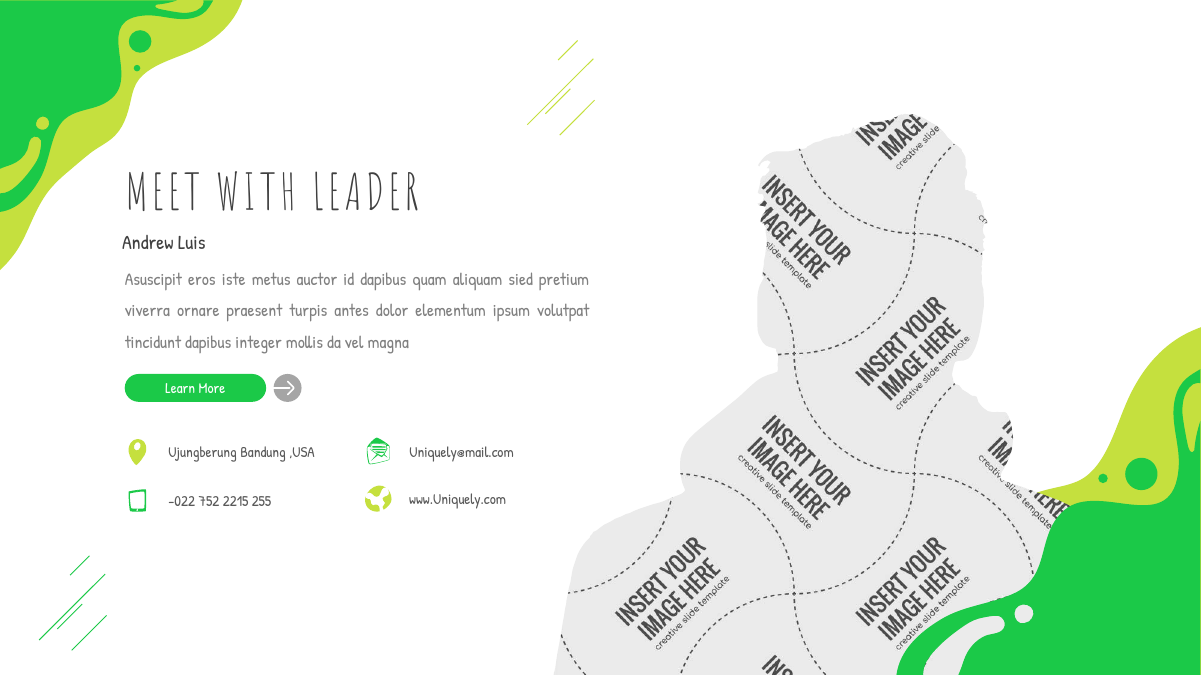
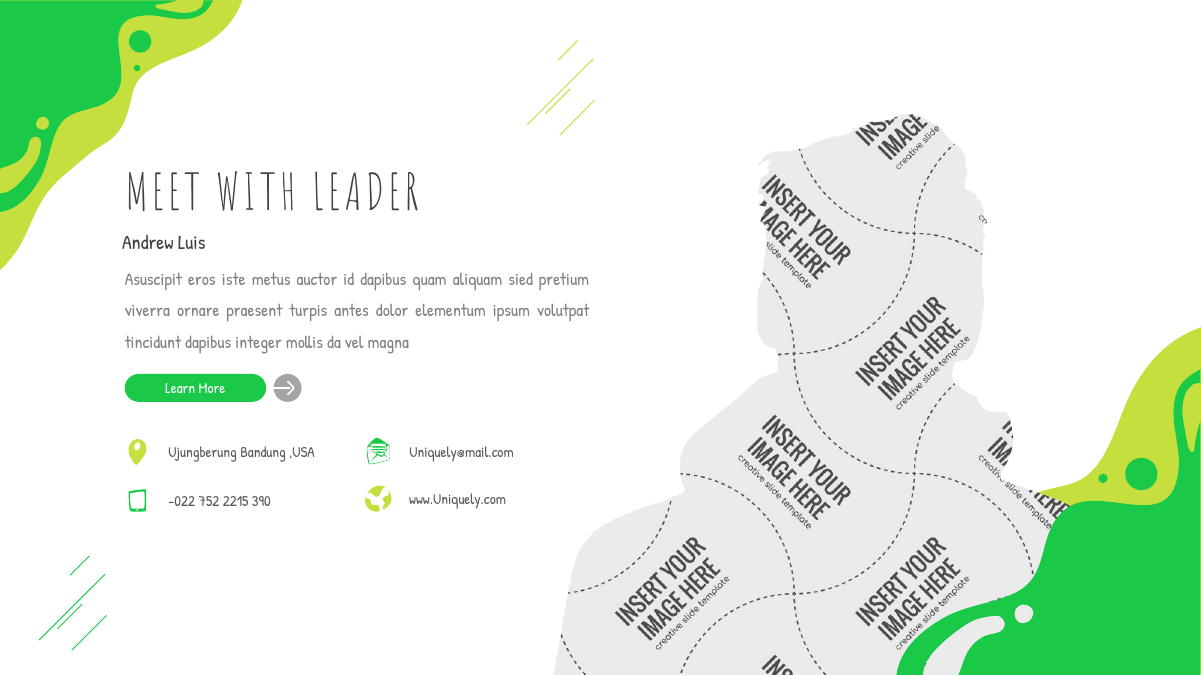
255: 255 -> 390
